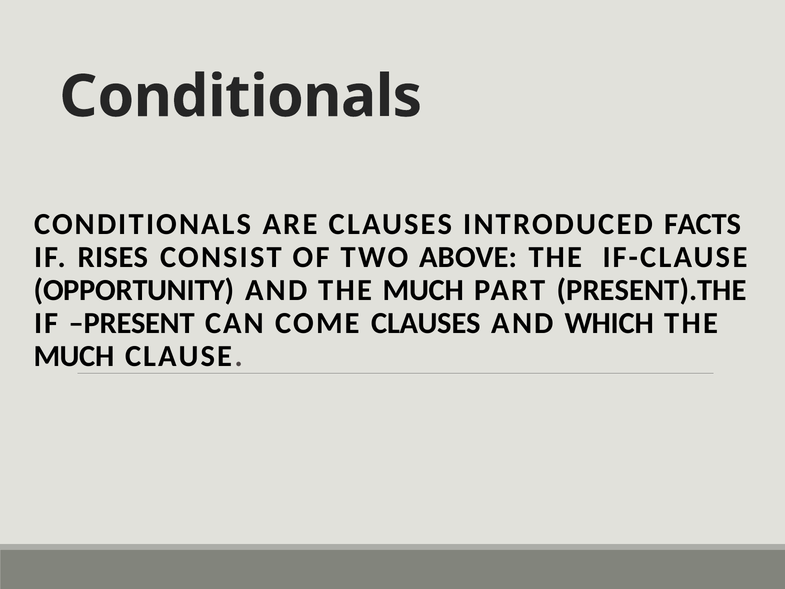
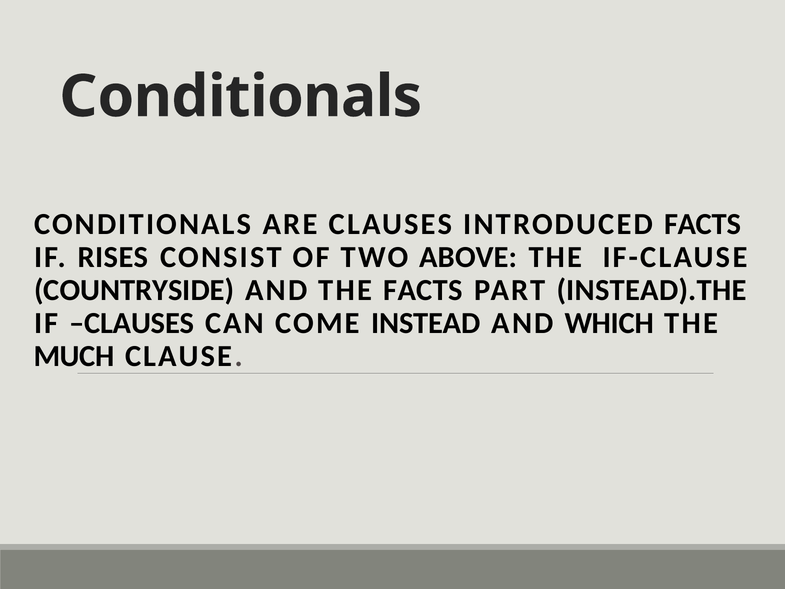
OPPORTUNITY: OPPORTUNITY -> COUNTRYSIDE
AND THE MUCH: MUCH -> FACTS
PRESENT).THE: PRESENT).THE -> INSTEAD).THE
IF PRESENT: PRESENT -> CLAUSES
COME CLAUSES: CLAUSES -> INSTEAD
